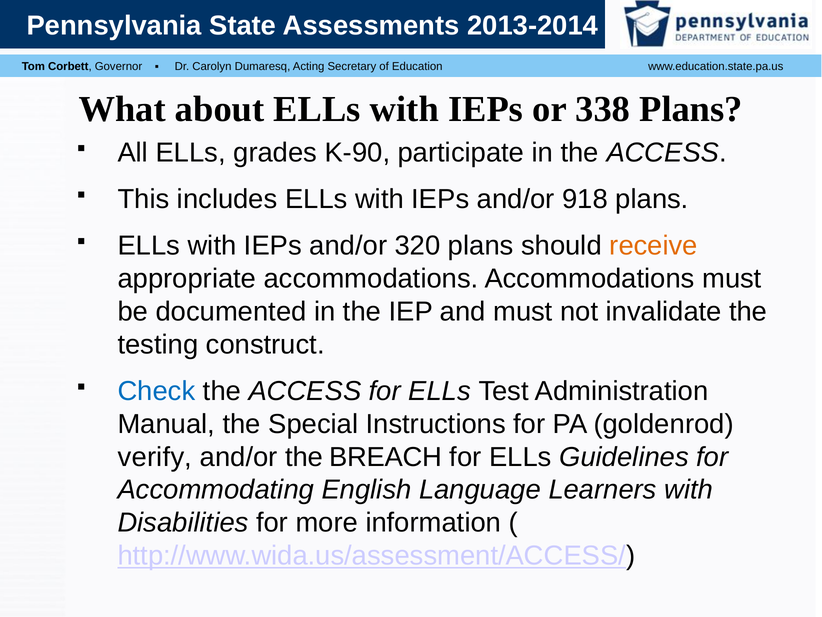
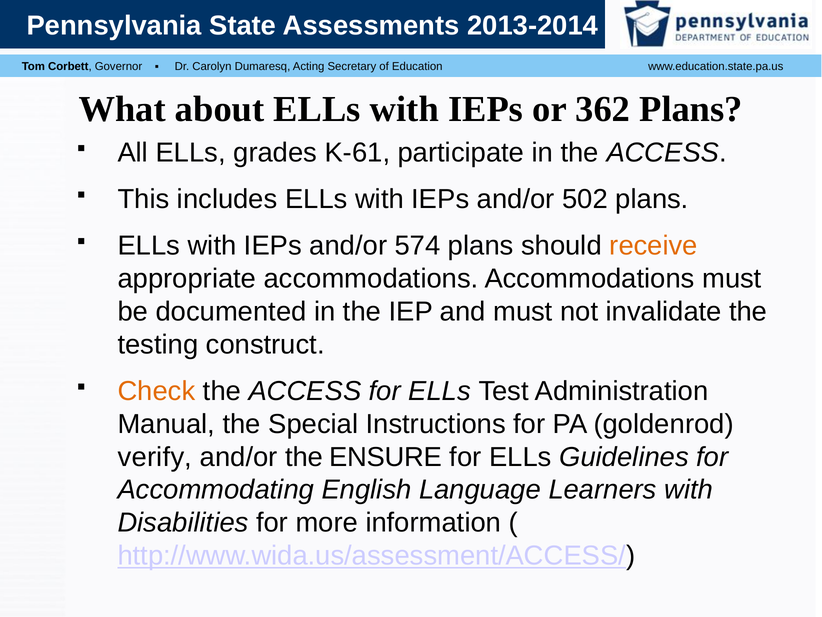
338: 338 -> 362
K-90: K-90 -> K-61
918: 918 -> 502
320: 320 -> 574
Check colour: blue -> orange
BREACH: BREACH -> ENSURE
